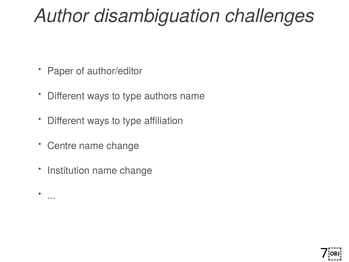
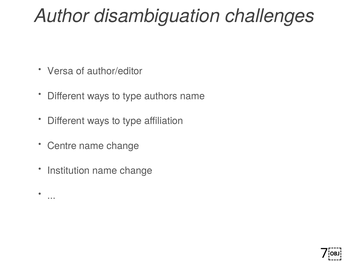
Paper: Paper -> Versa
